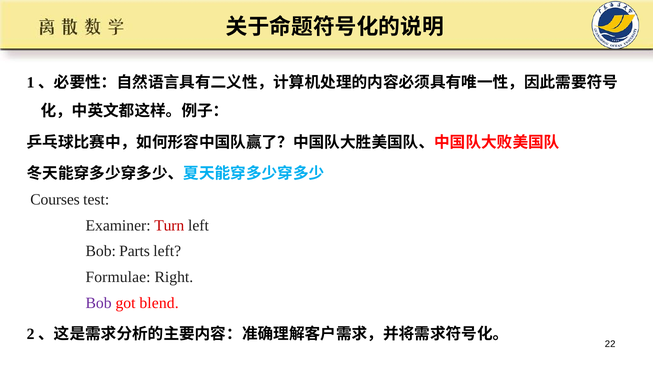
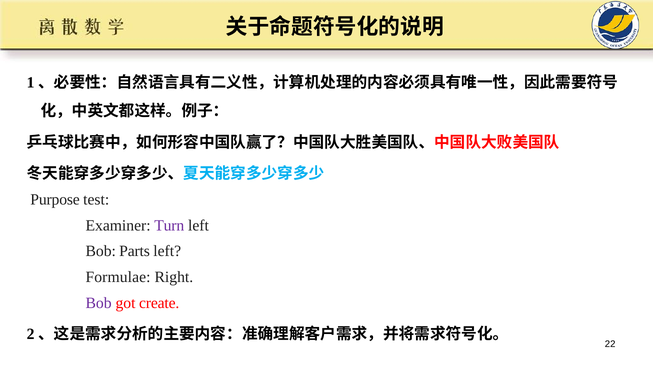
Courses: Courses -> Purpose
Turn colour: red -> purple
blend: blend -> create
